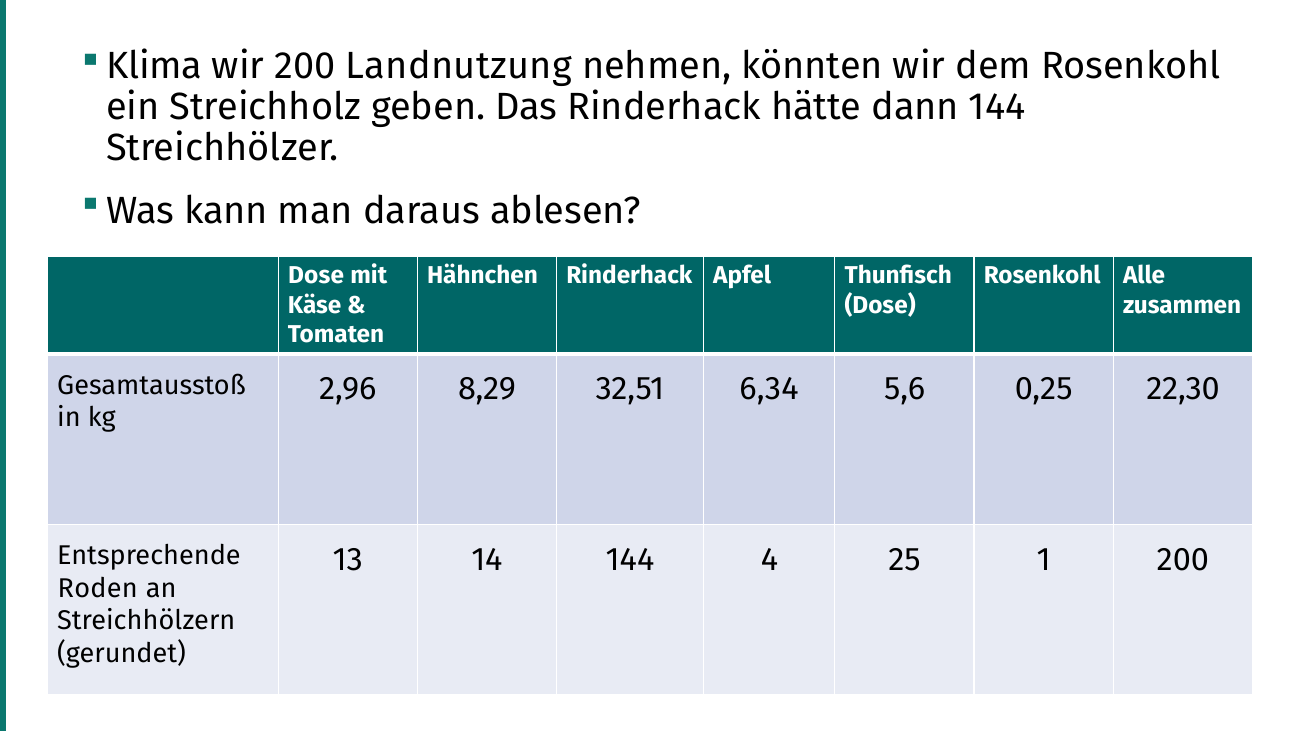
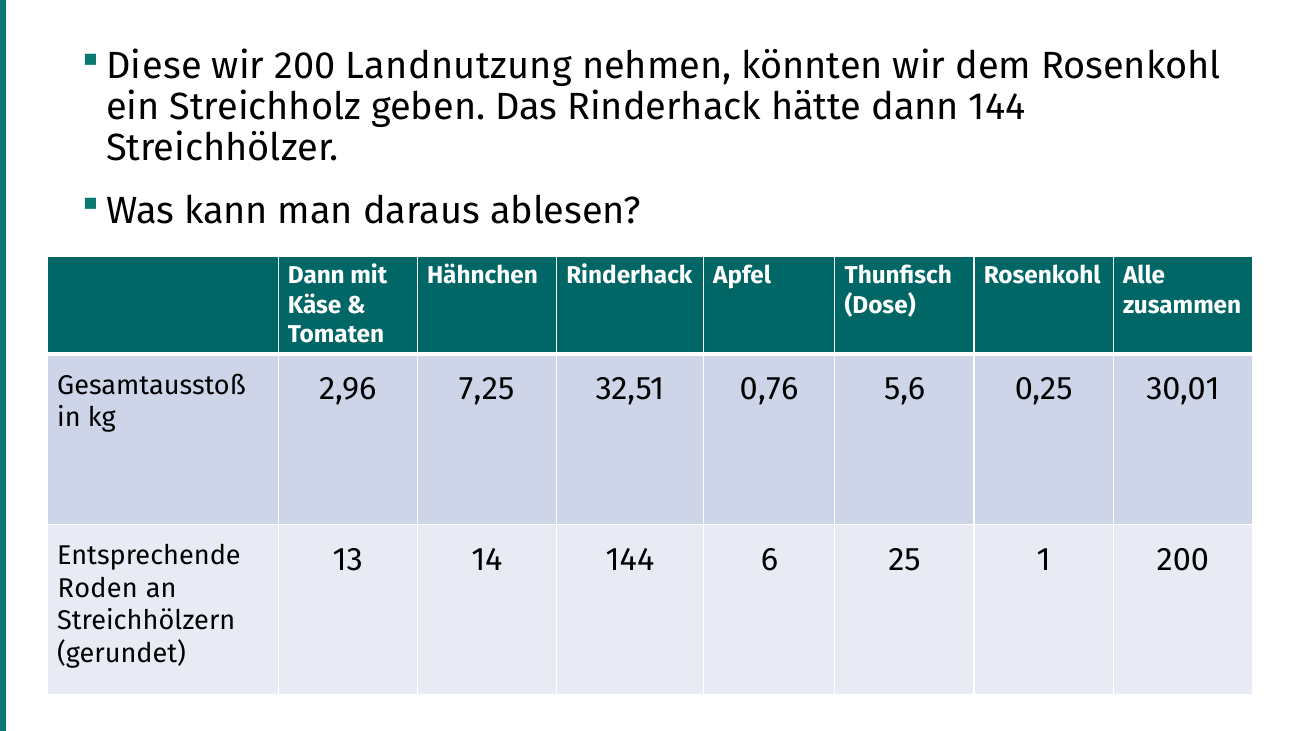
Klima: Klima -> Diese
Dose at (316, 276): Dose -> Dann
8,29: 8,29 -> 7,25
6,34: 6,34 -> 0,76
22,30: 22,30 -> 30,01
4: 4 -> 6
